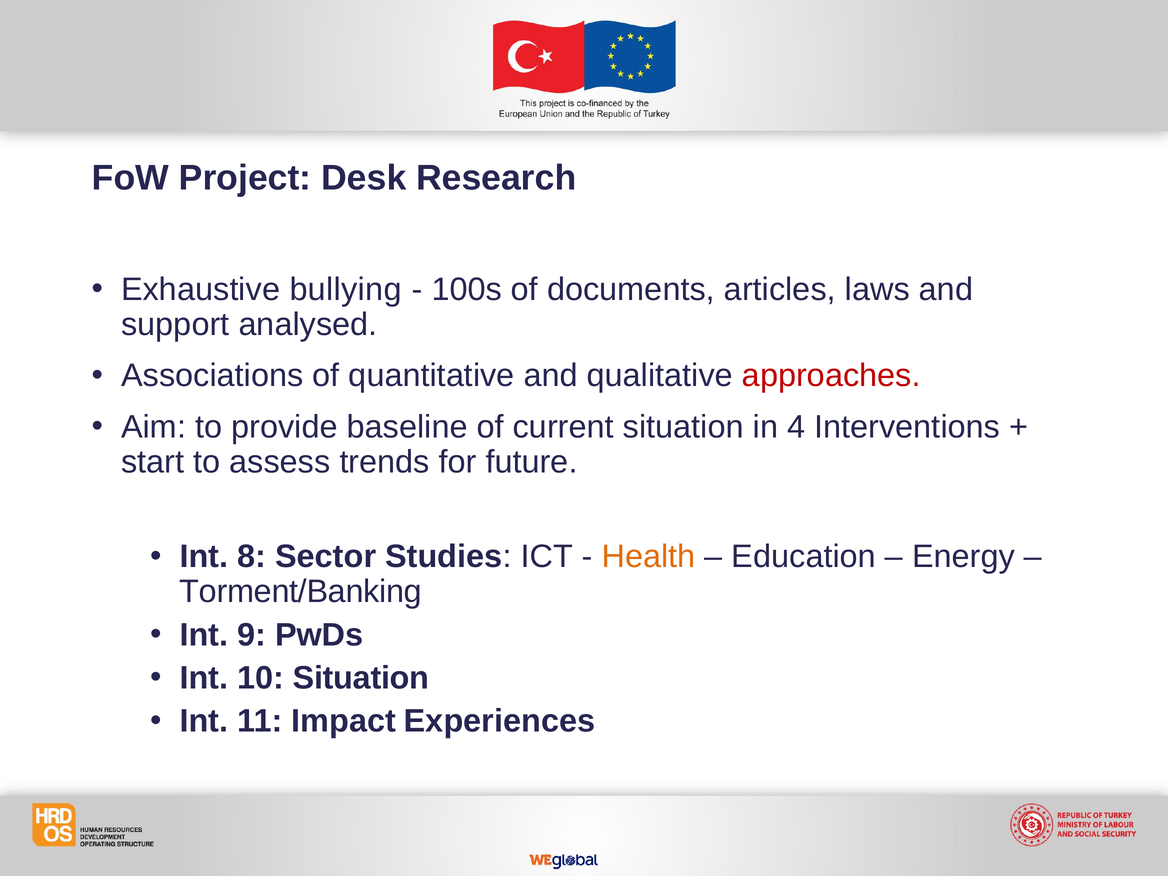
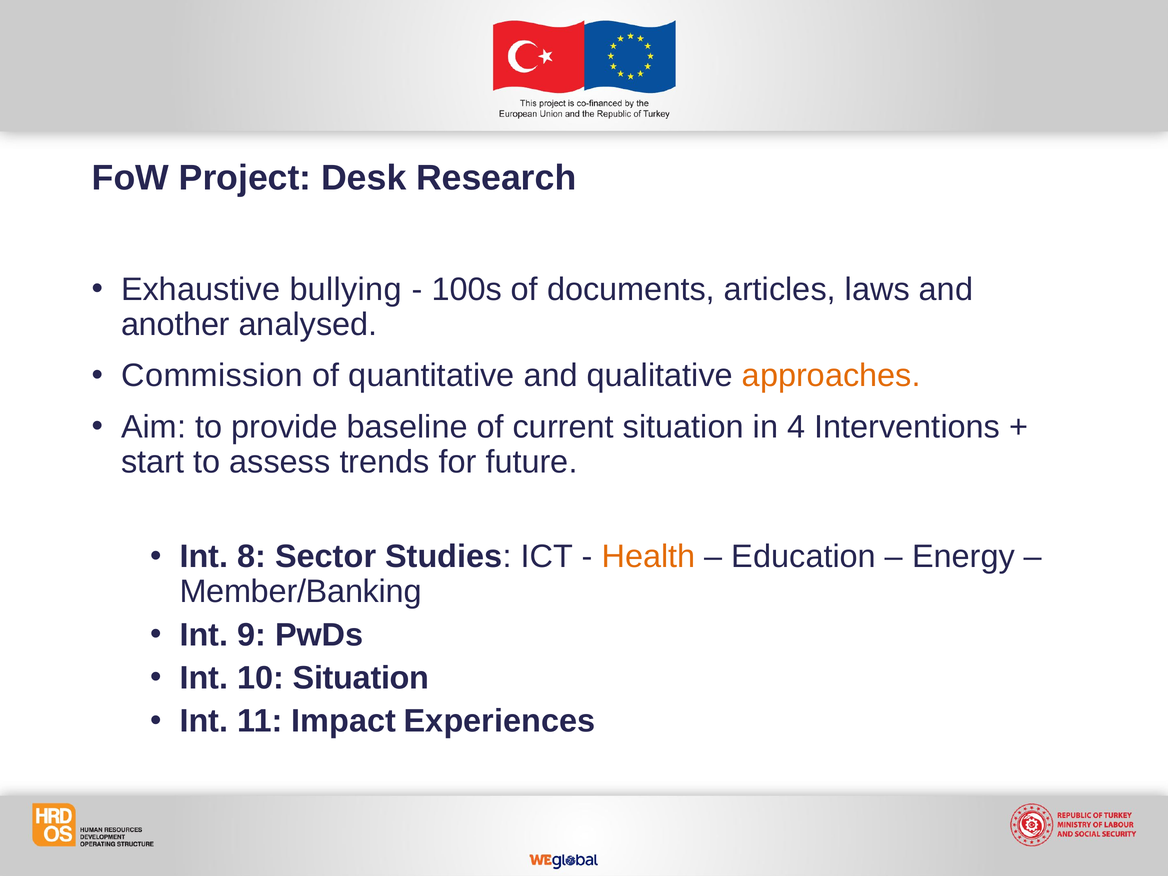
support: support -> another
Associations: Associations -> Commission
approaches colour: red -> orange
Torment/Banking: Torment/Banking -> Member/Banking
